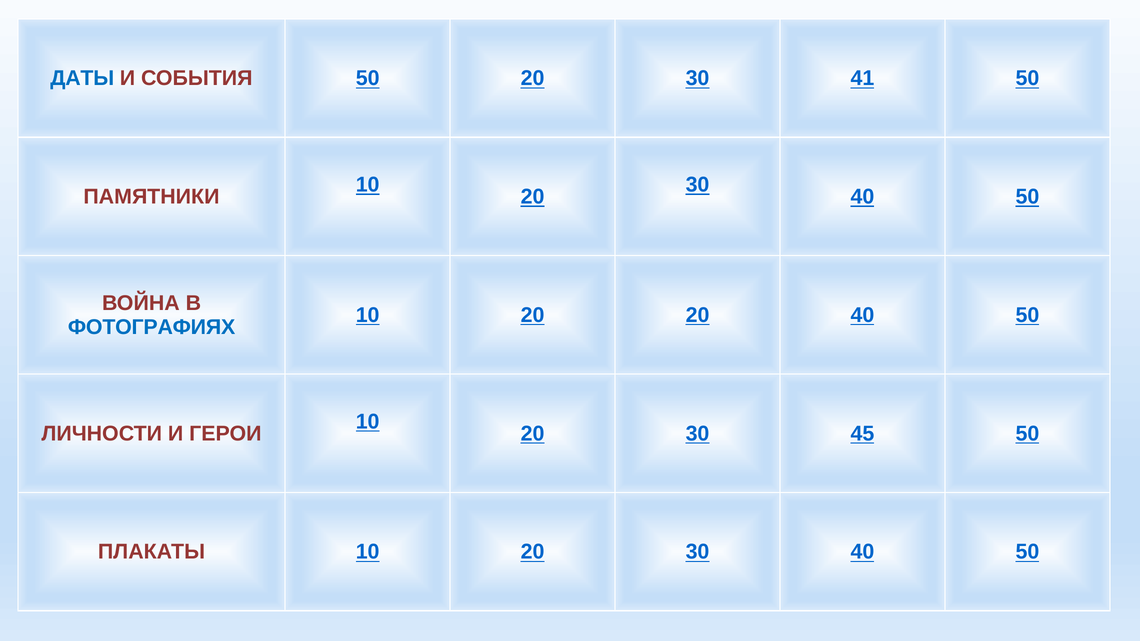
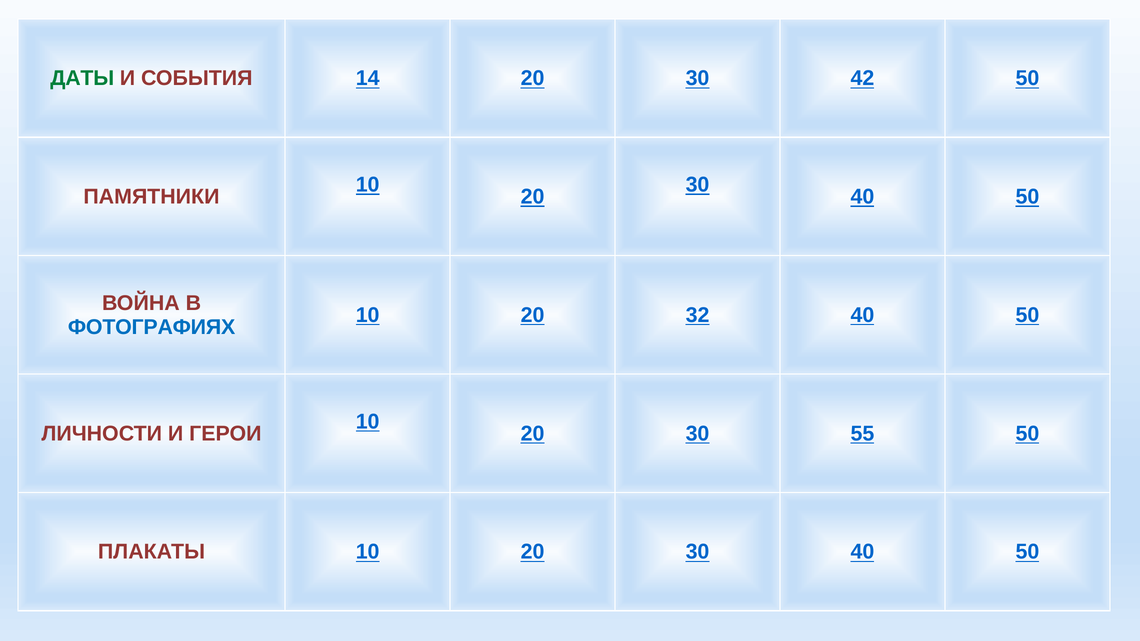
ДАТЫ colour: blue -> green
СОБЫТИЯ 50: 50 -> 14
41: 41 -> 42
20 20: 20 -> 32
45: 45 -> 55
